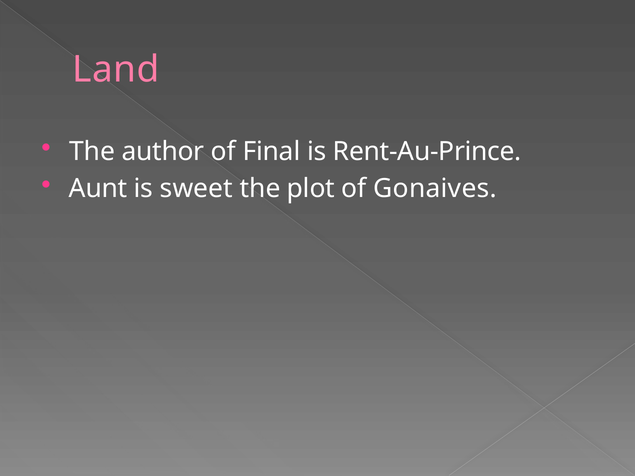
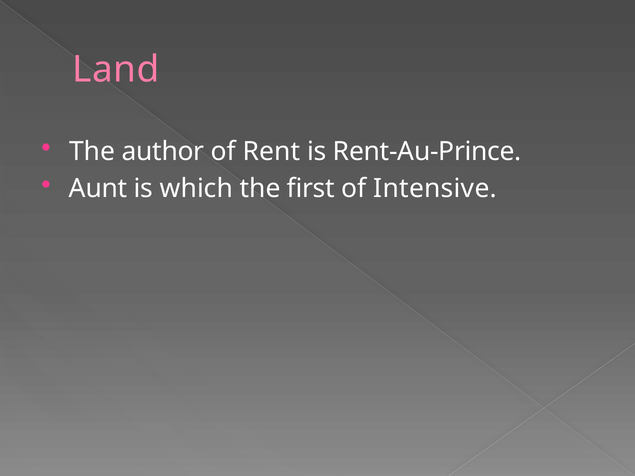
Final: Final -> Rent
sweet: sweet -> which
plot: plot -> first
Gonaives: Gonaives -> Intensive
